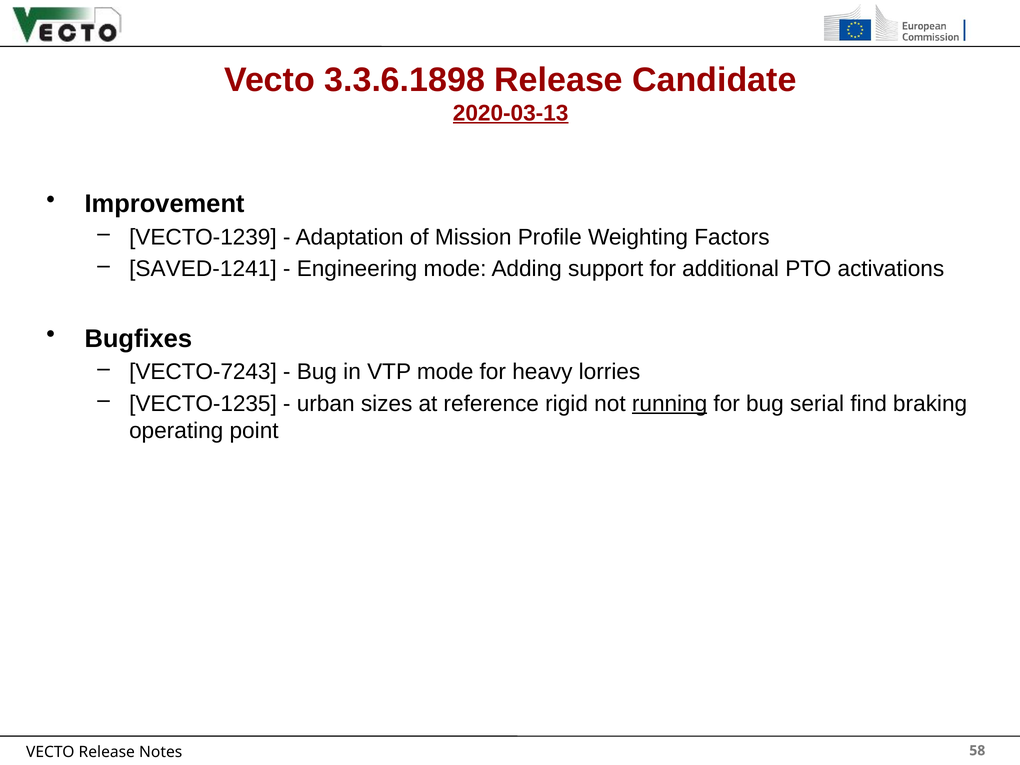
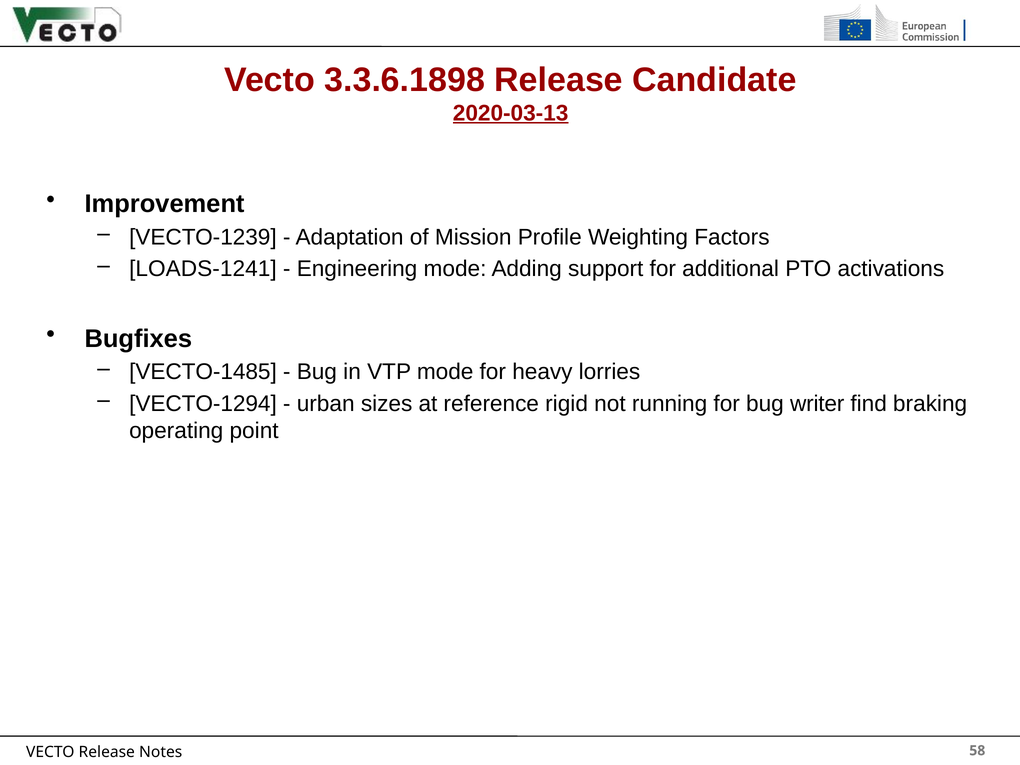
SAVED-1241: SAVED-1241 -> LOADS-1241
VECTO-7243: VECTO-7243 -> VECTO-1485
VECTO-1235: VECTO-1235 -> VECTO-1294
running underline: present -> none
serial: serial -> writer
